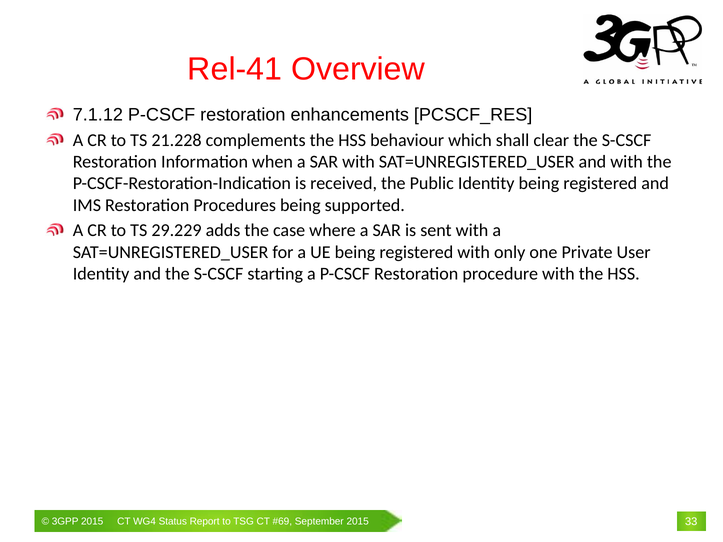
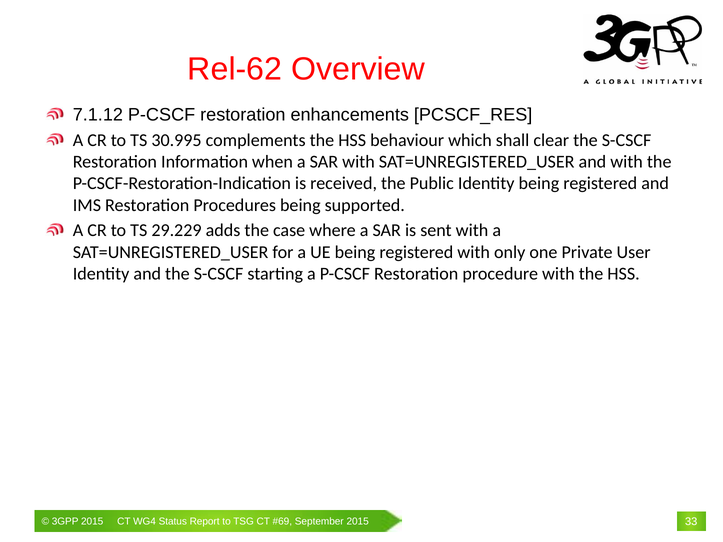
Rel-41: Rel-41 -> Rel-62
21.228: 21.228 -> 30.995
